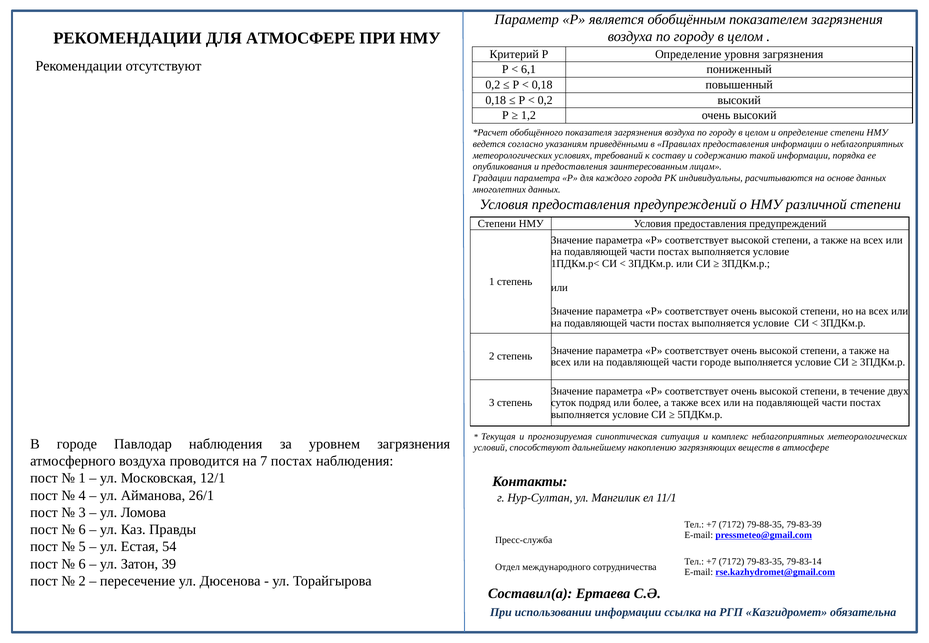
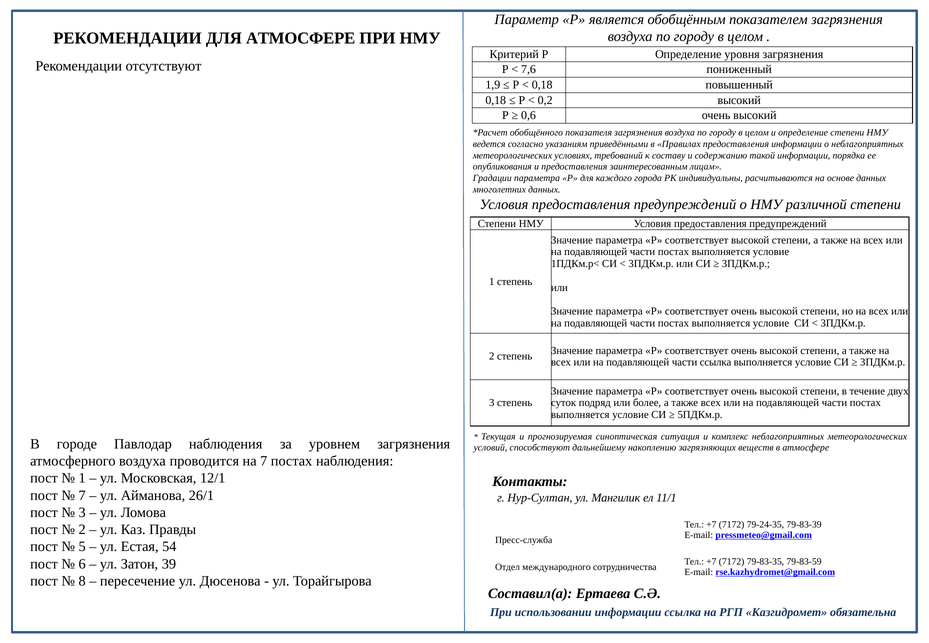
6,1: 6,1 -> 7,6
0,2 at (493, 85): 0,2 -> 1,9
1,2: 1,2 -> 0,6
части городе: городе -> ссылка
4 at (82, 495): 4 -> 7
79-88-35: 79-88-35 -> 79-24-35
6 at (82, 530): 6 -> 2
79-83-14: 79-83-14 -> 79-83-59
2 at (82, 581): 2 -> 8
